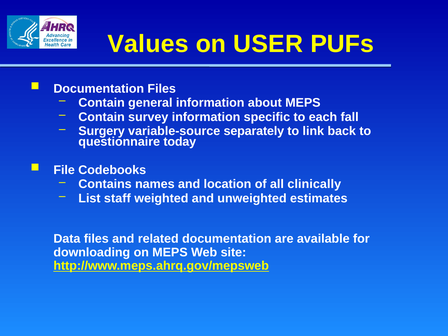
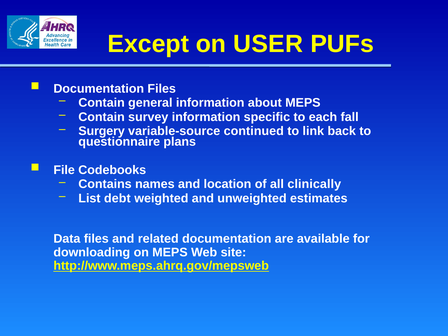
Values: Values -> Except
separately: separately -> continued
today: today -> plans
staff: staff -> debt
